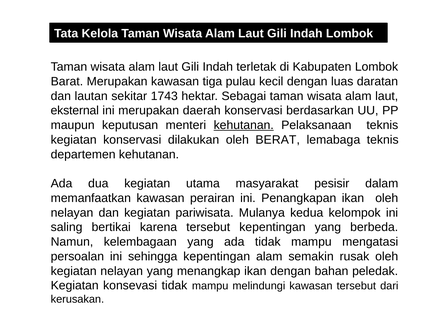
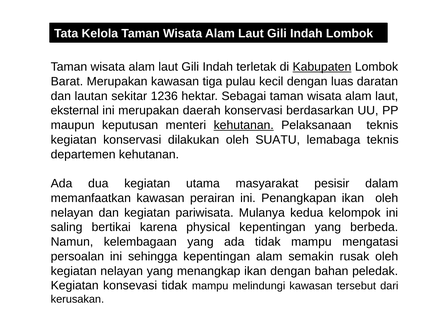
Kabupaten underline: none -> present
1743: 1743 -> 1236
BERAT: BERAT -> SUATU
karena tersebut: tersebut -> physical
